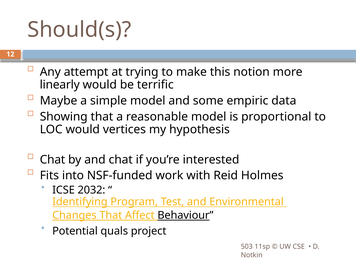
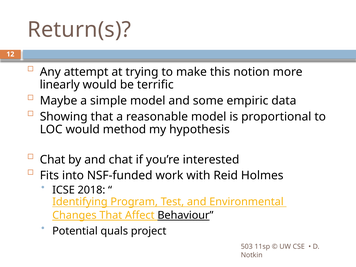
Should(s: Should(s -> Return(s
vertices: vertices -> method
2032: 2032 -> 2018
